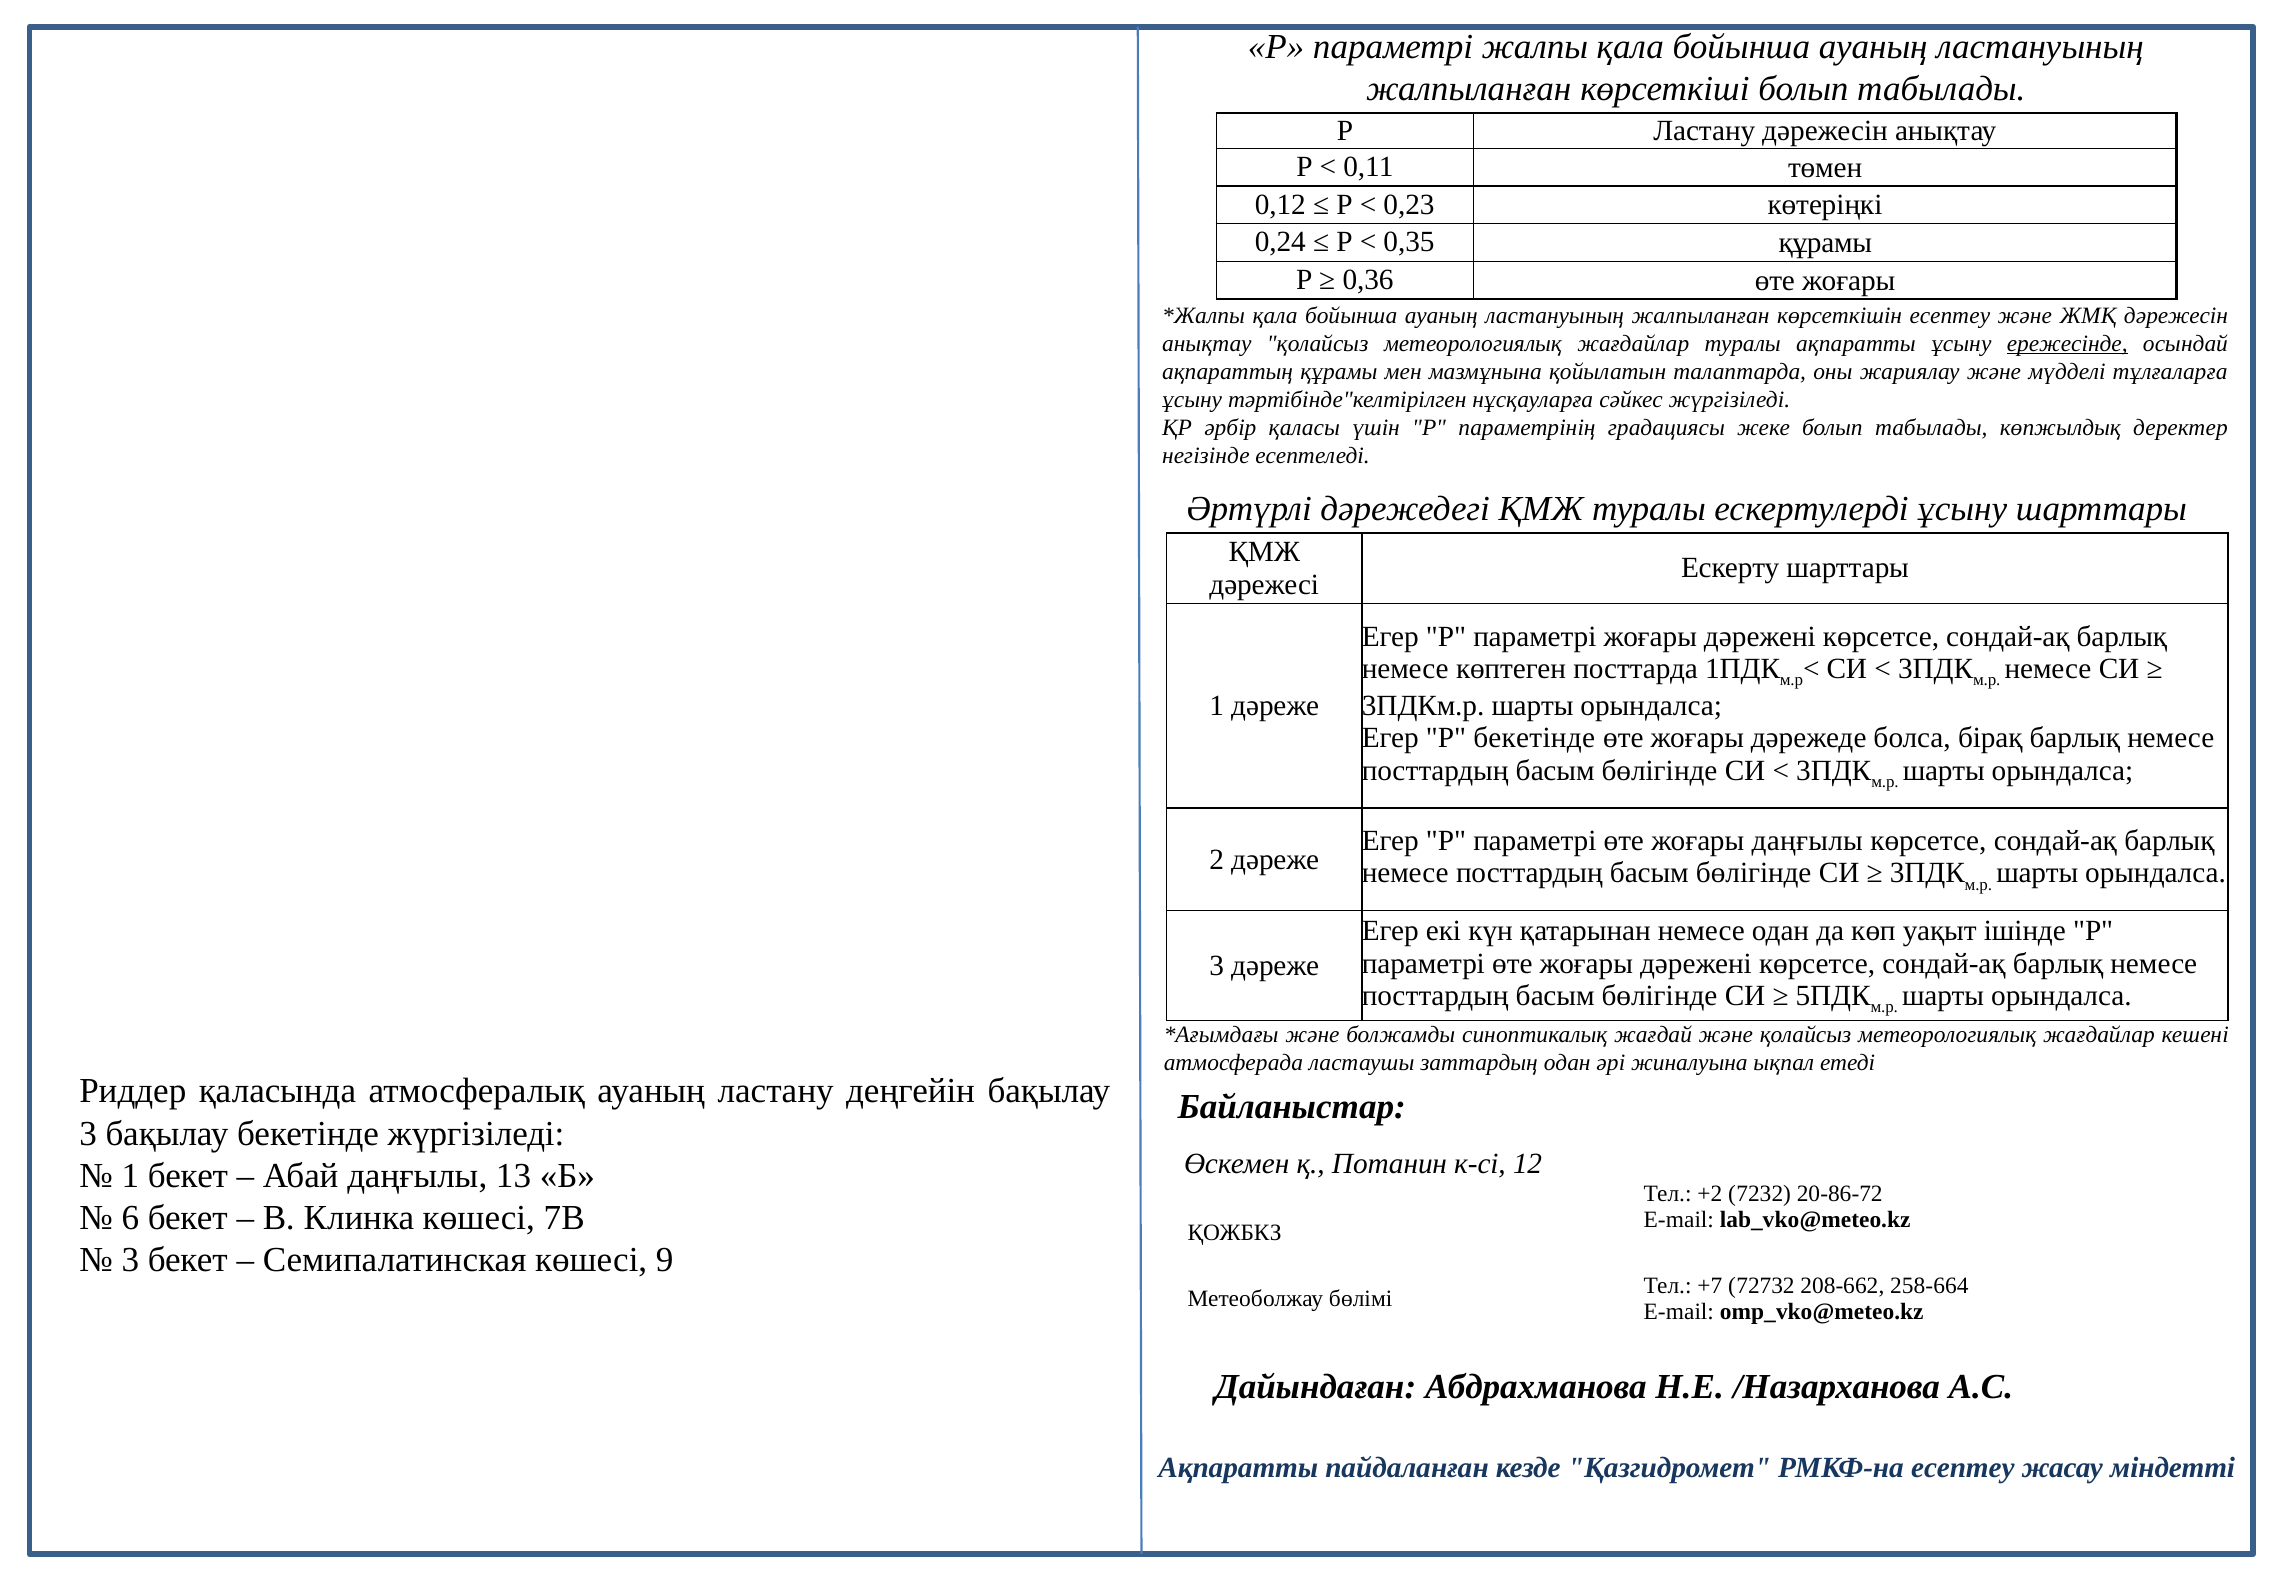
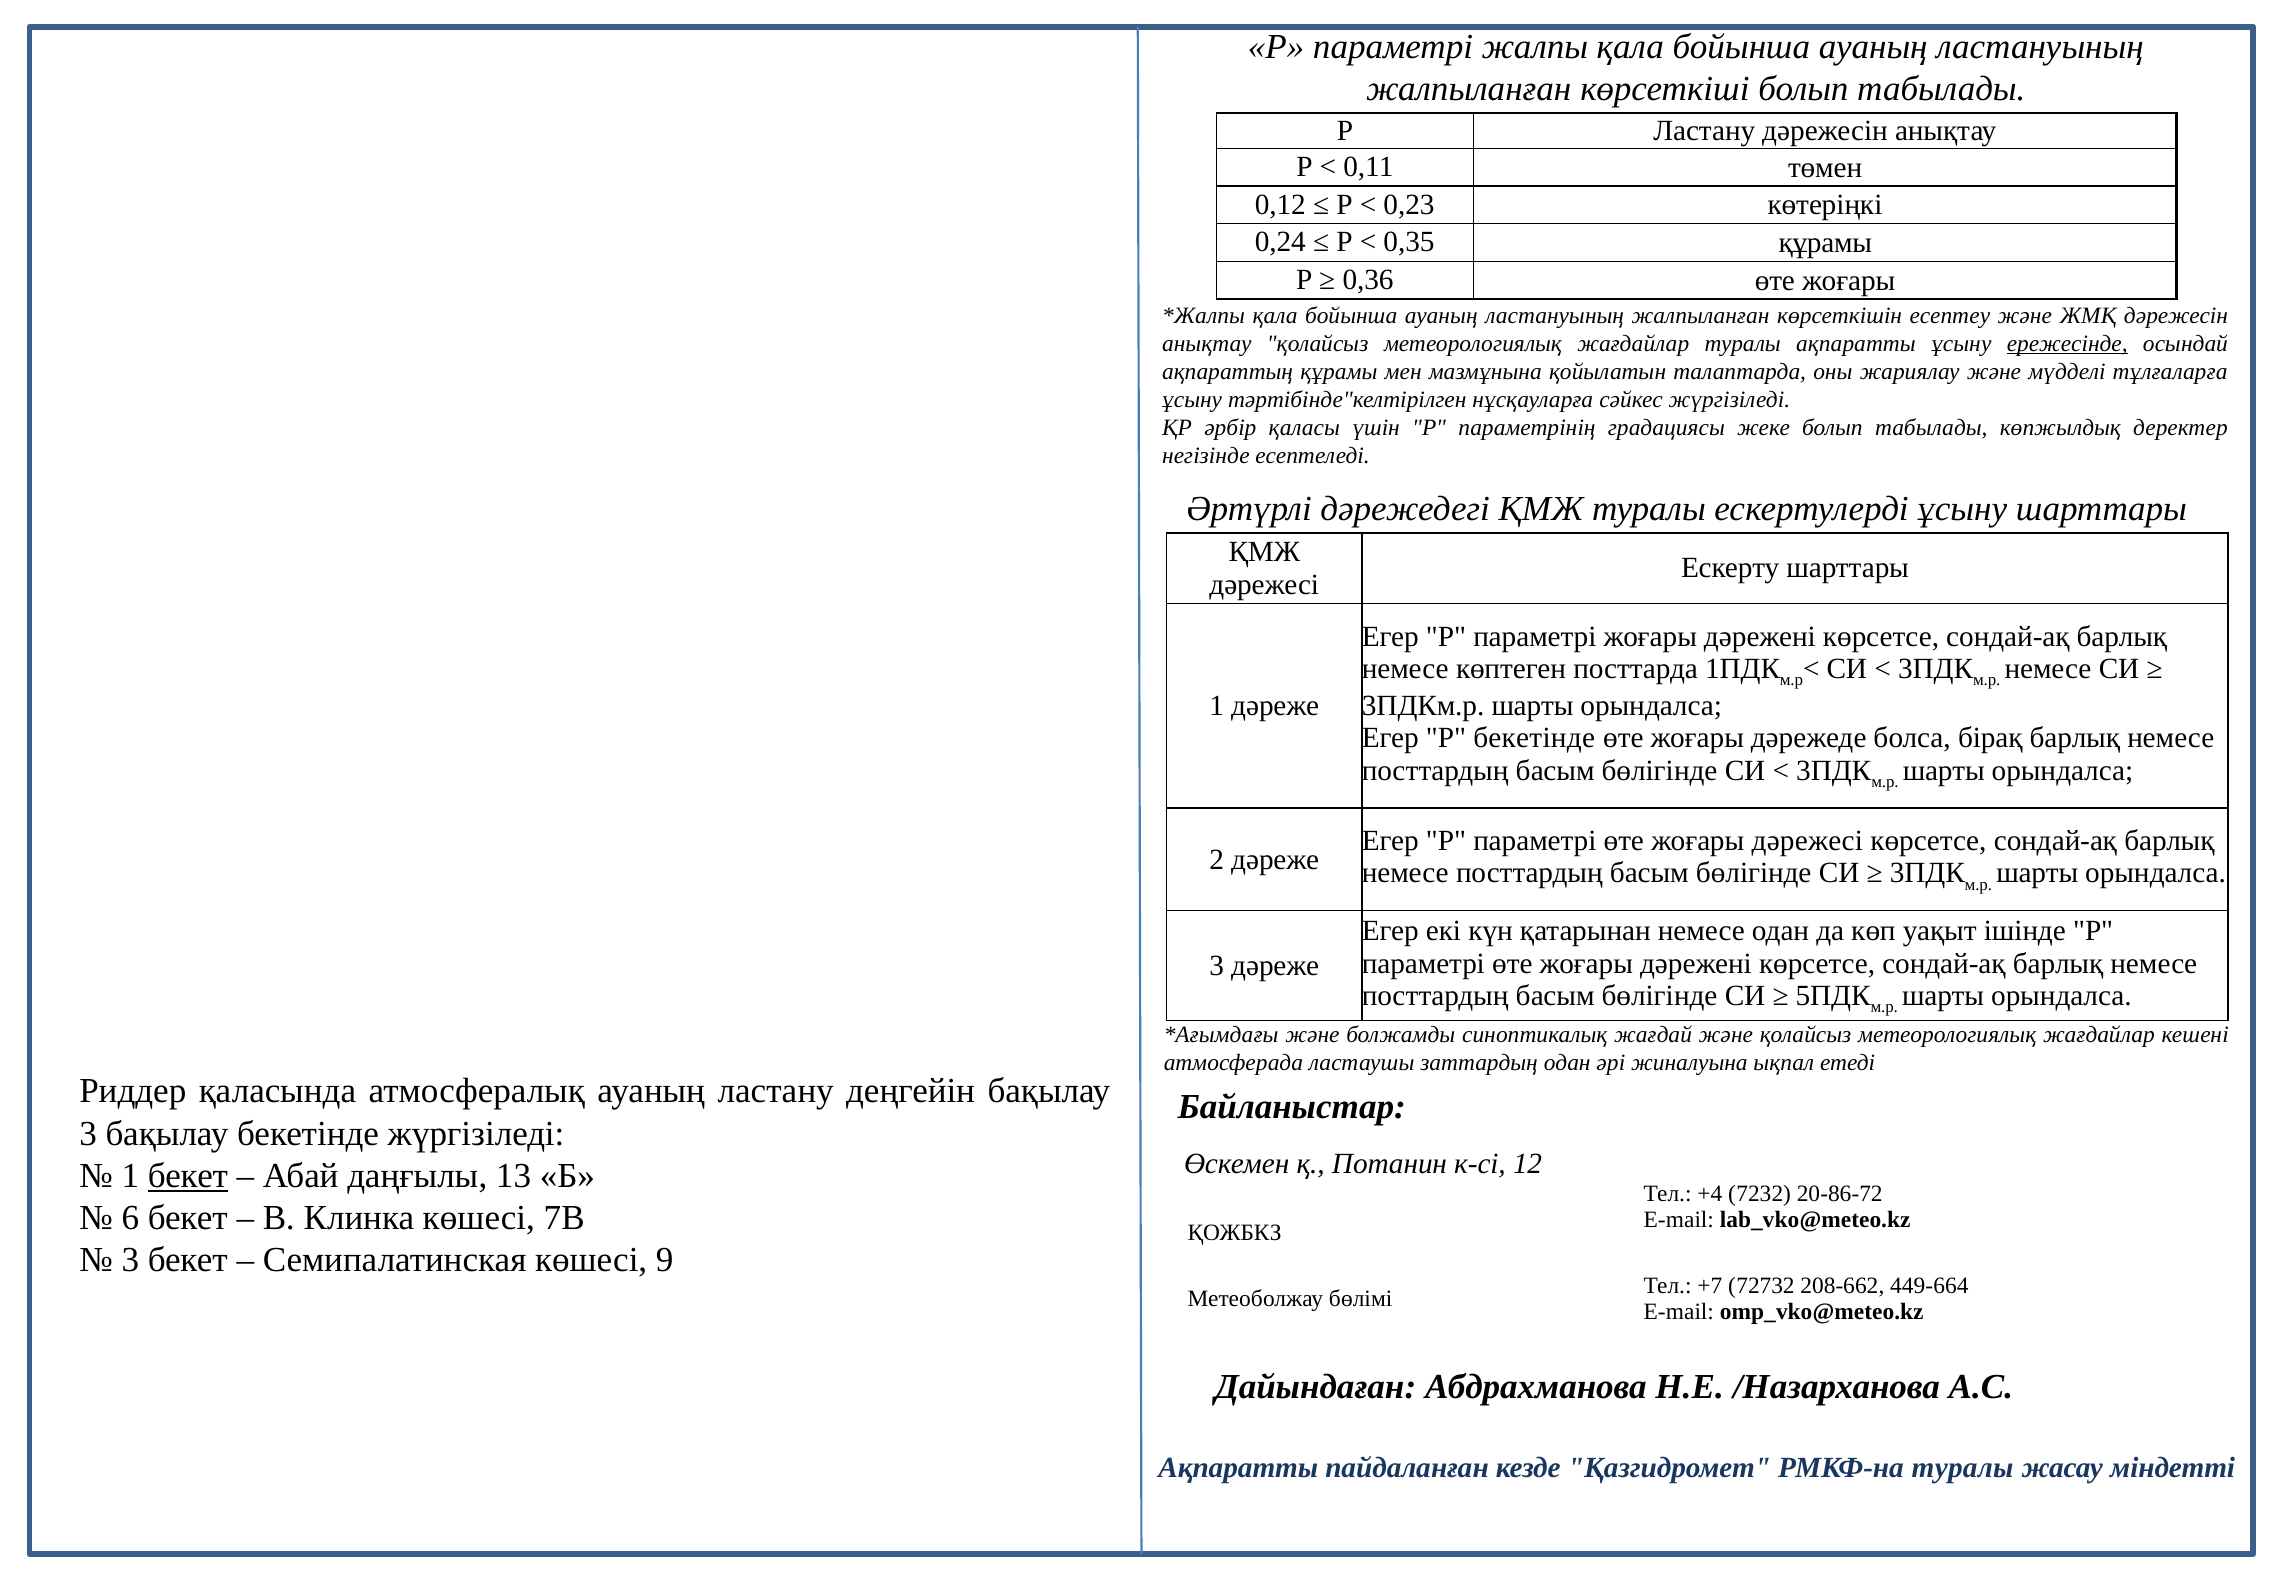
жоғары даңғылы: даңғылы -> дәрежесі
бекет at (188, 1175) underline: none -> present
+2: +2 -> +4
258-664: 258-664 -> 449-664
РМКФ-на есептеу: есептеу -> туралы
